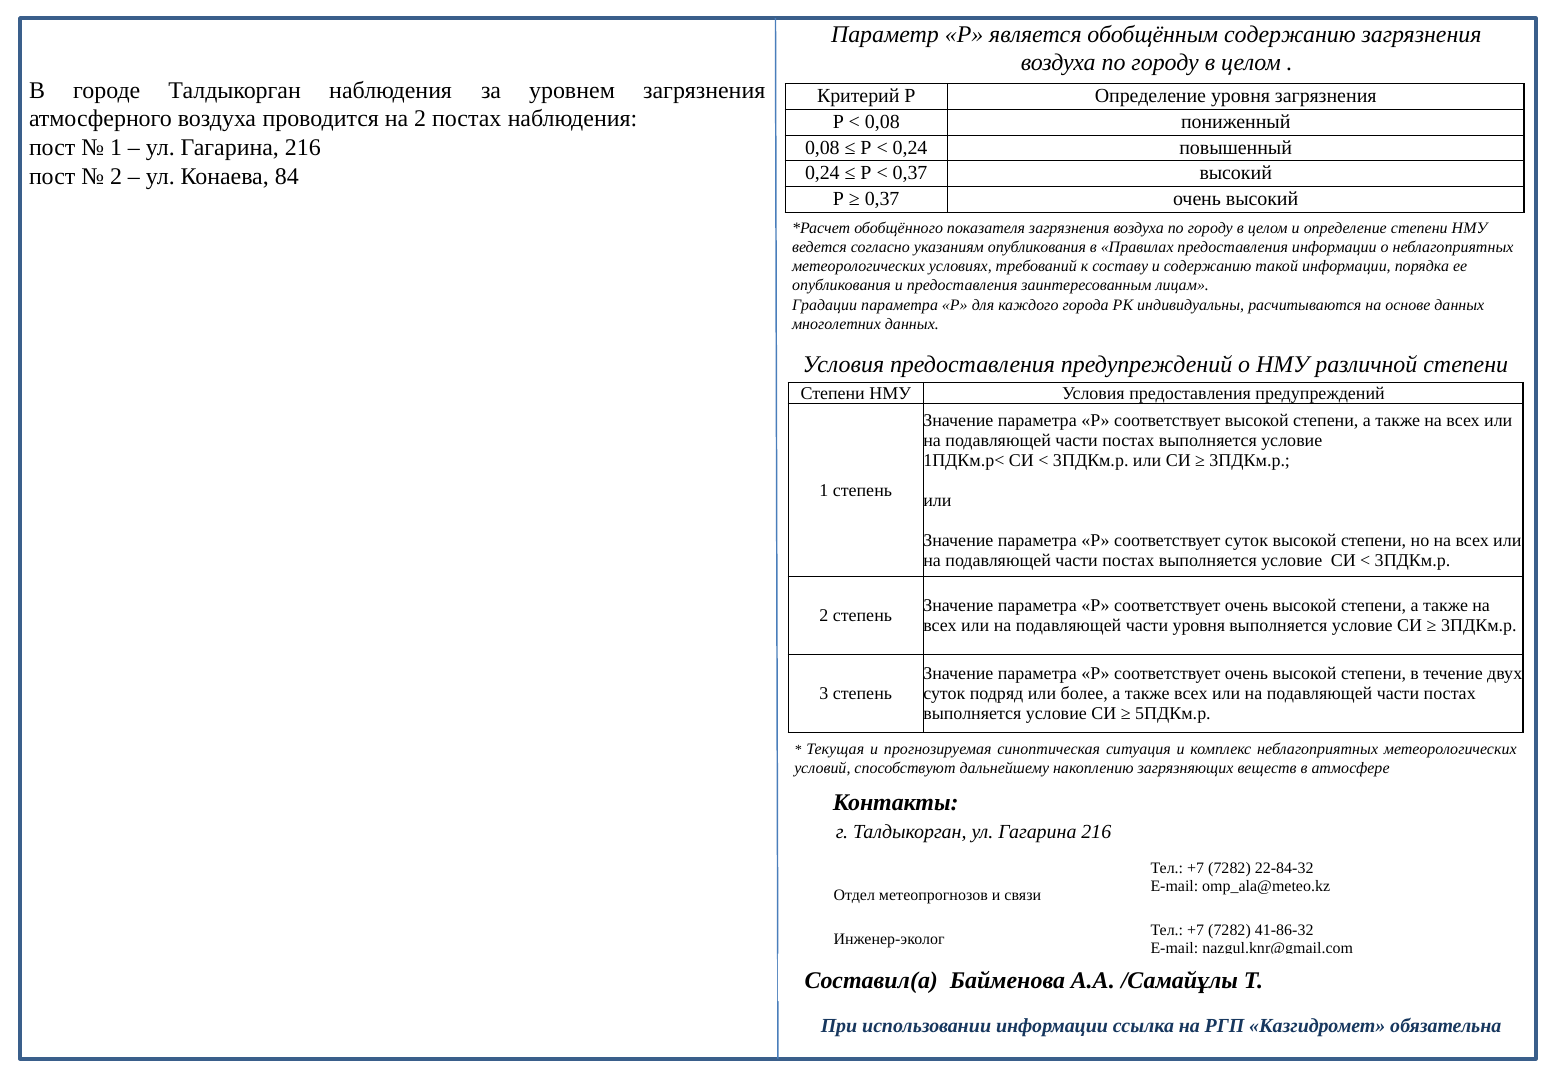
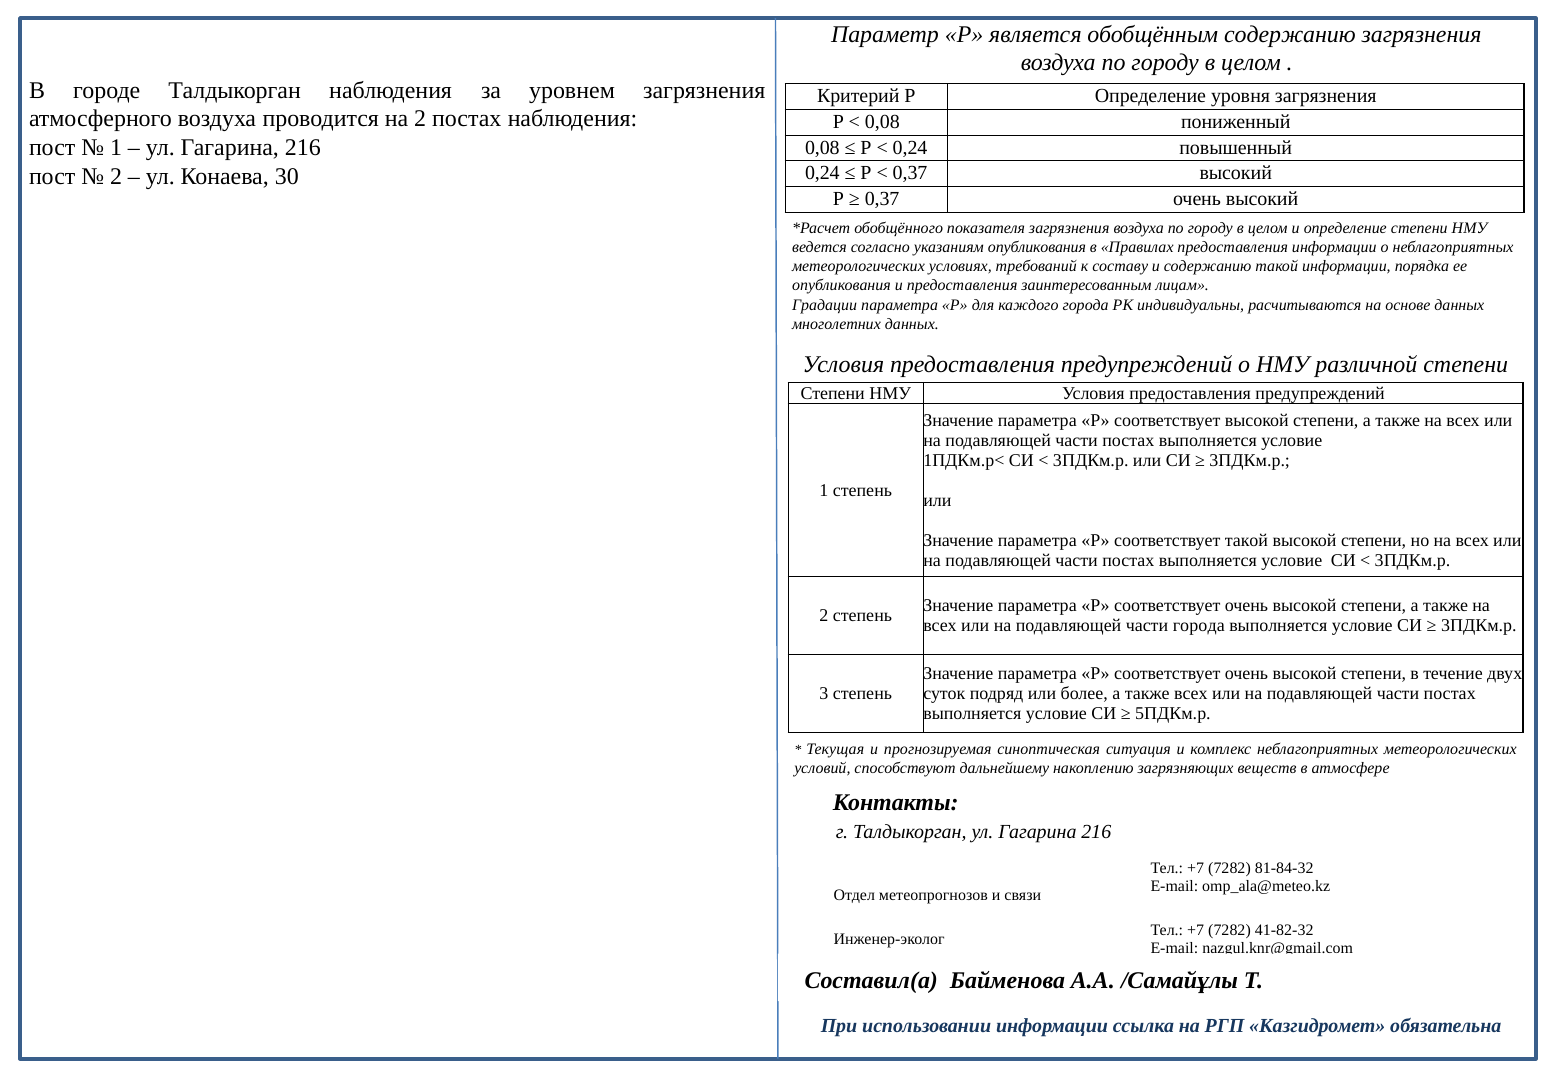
84: 84 -> 30
соответствует суток: суток -> такой
части уровня: уровня -> города
22-84-32: 22-84-32 -> 81-84-32
41-86-32: 41-86-32 -> 41-82-32
